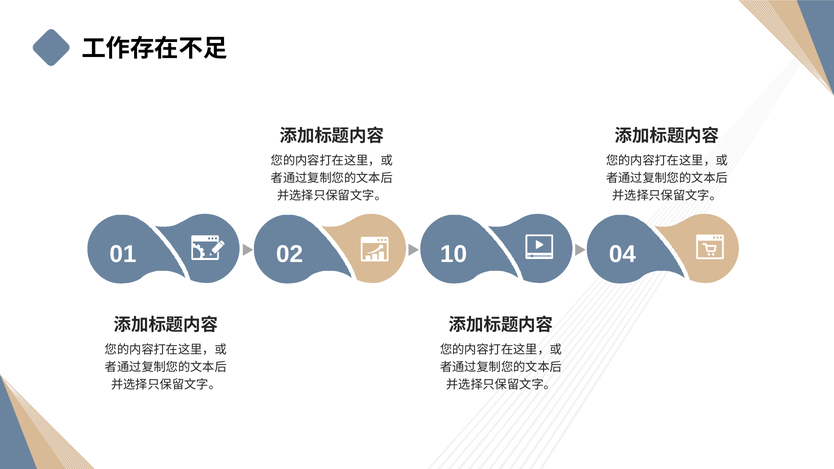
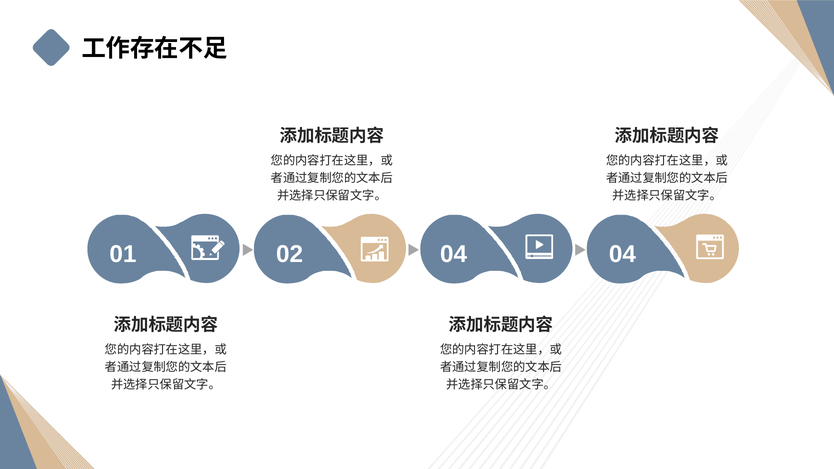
02 10: 10 -> 04
